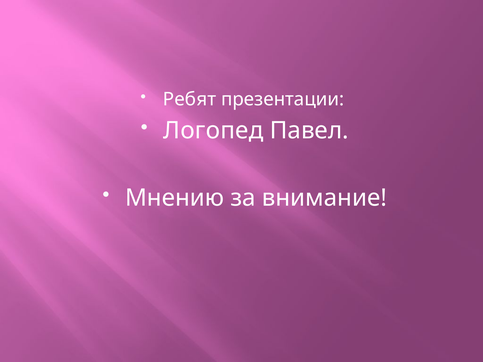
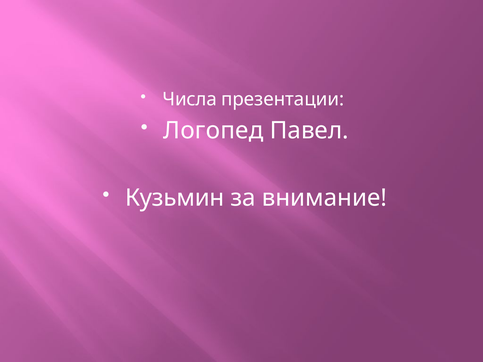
Ребят: Ребят -> Числа
Мнению: Мнению -> Кузьмин
